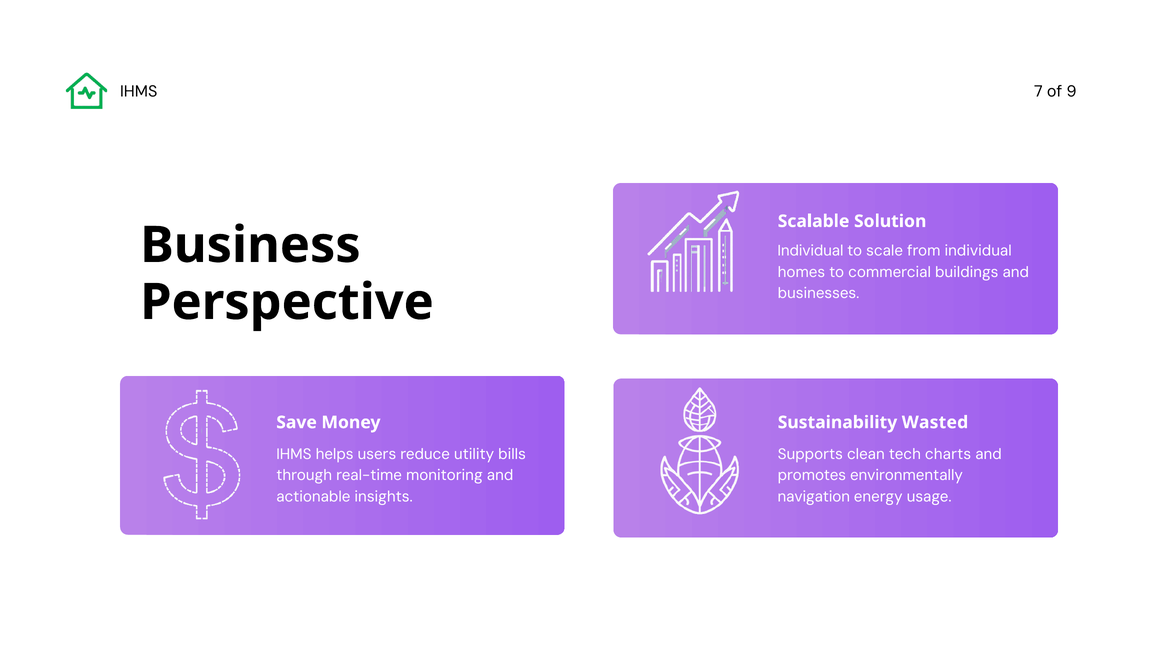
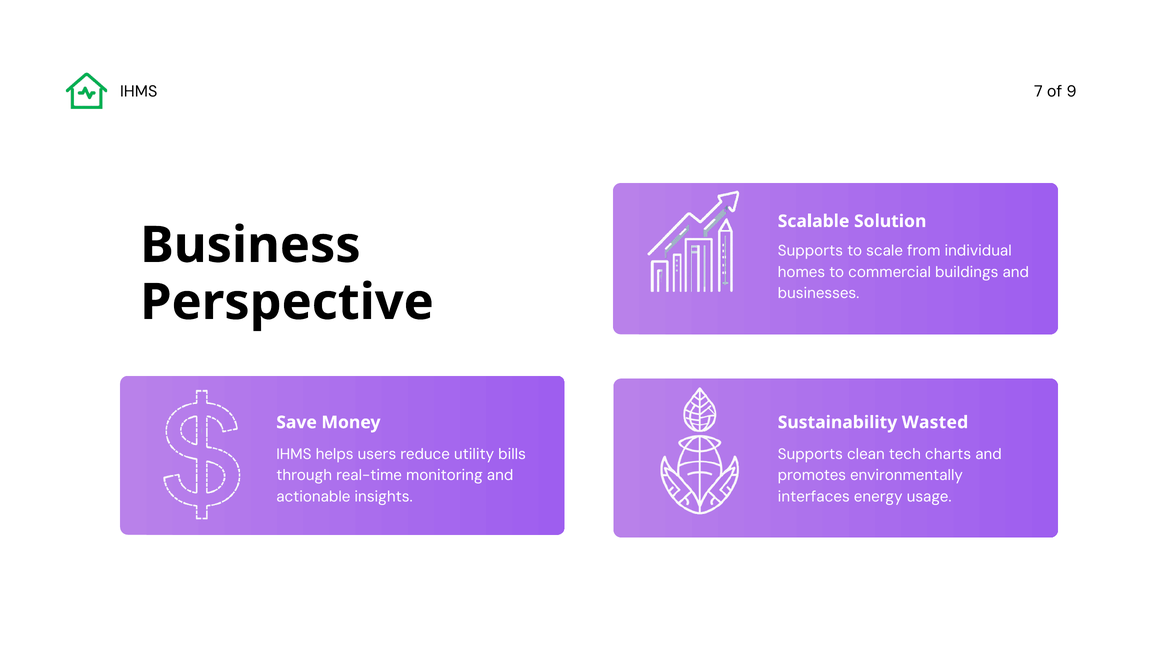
Individual at (810, 251): Individual -> Supports
navigation: navigation -> interfaces
